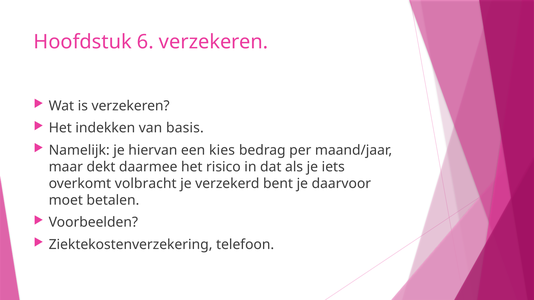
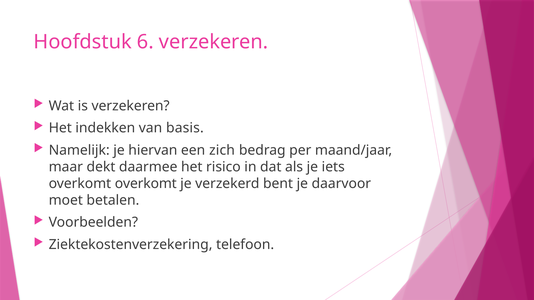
kies: kies -> zich
overkomt volbracht: volbracht -> overkomt
